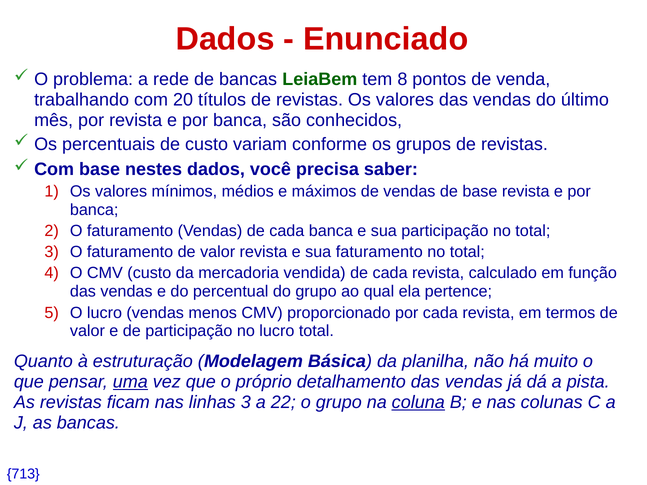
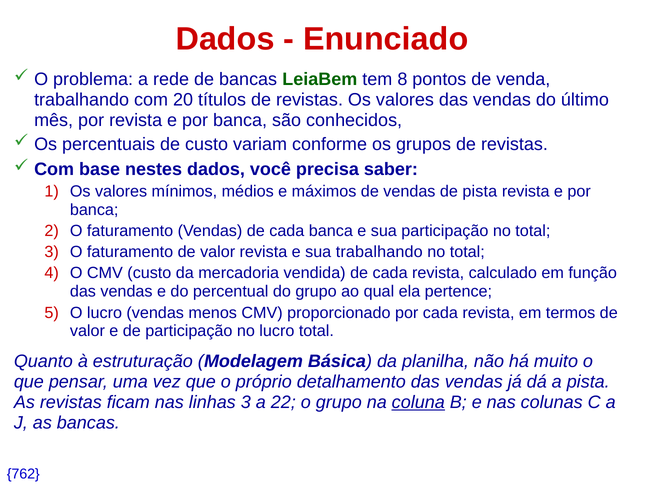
de base: base -> pista
sua faturamento: faturamento -> trabalhando
uma underline: present -> none
713: 713 -> 762
